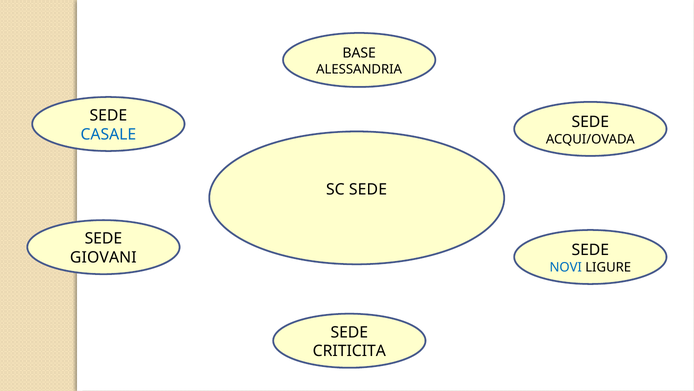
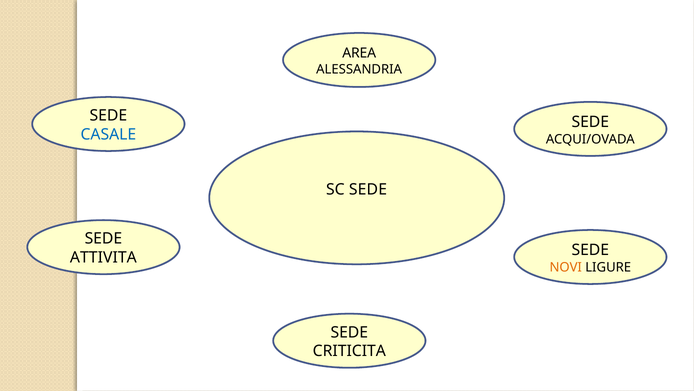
BASE: BASE -> AREA
GIOVANI: GIOVANI -> ATTIVITA
NOVI colour: blue -> orange
